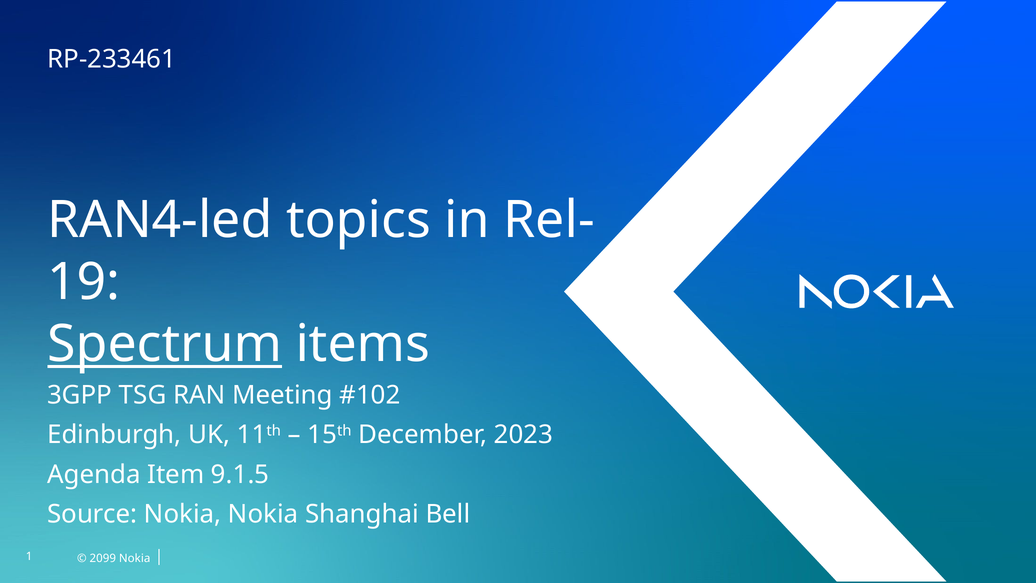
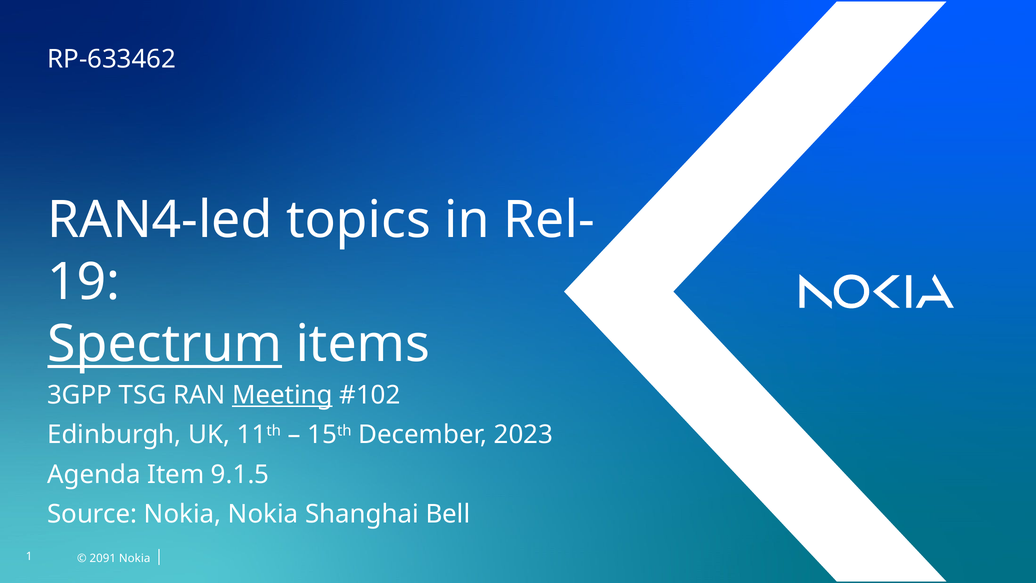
RP-233461: RP-233461 -> RP-633462
Meeting underline: none -> present
2099: 2099 -> 2091
